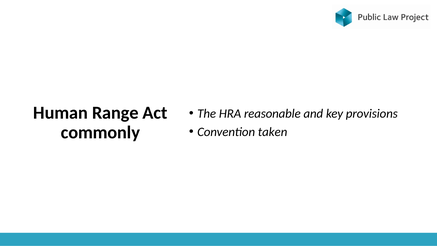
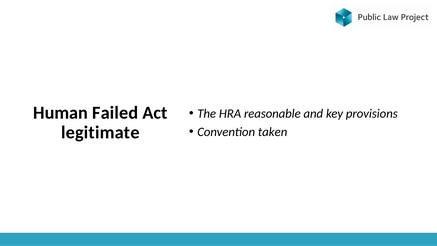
Range: Range -> Failed
commonly: commonly -> legitimate
